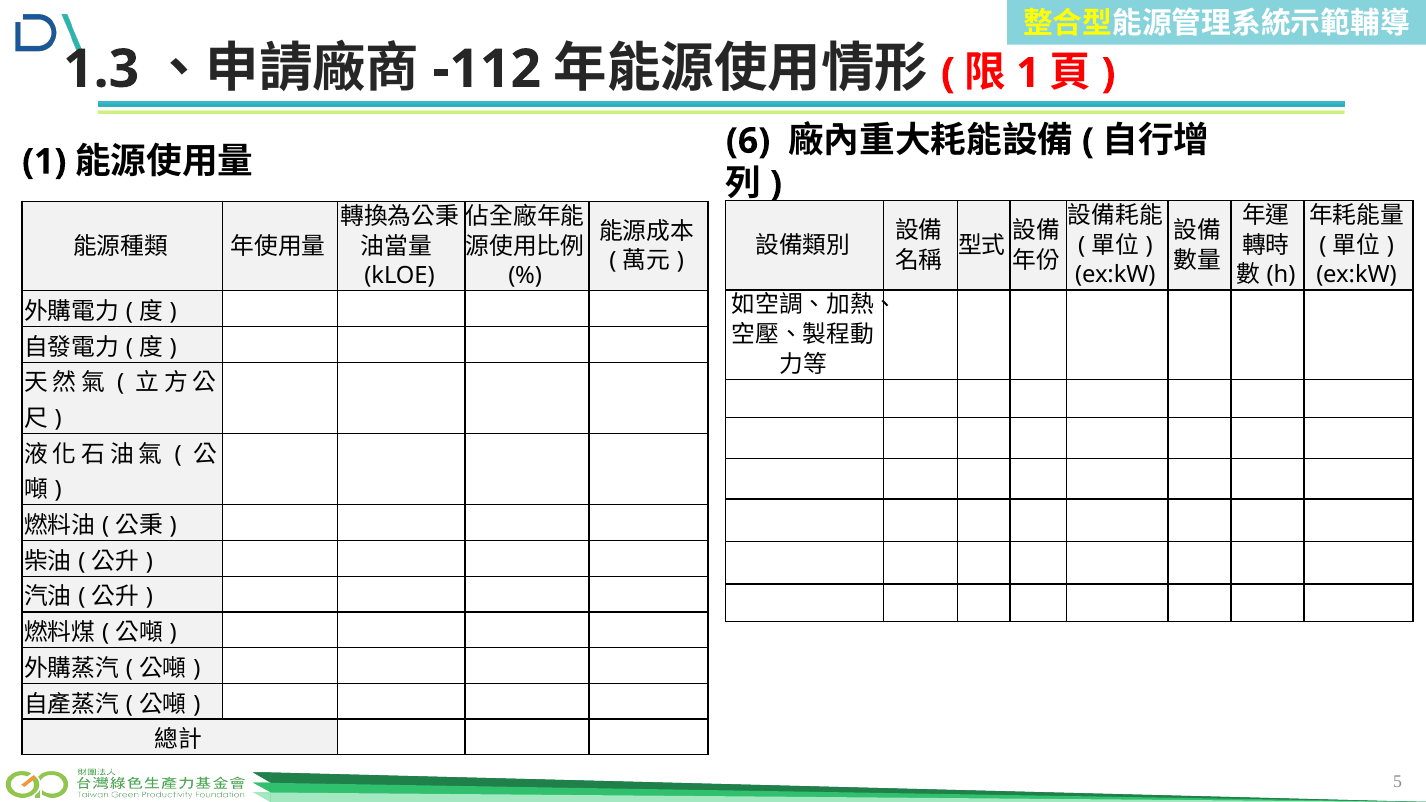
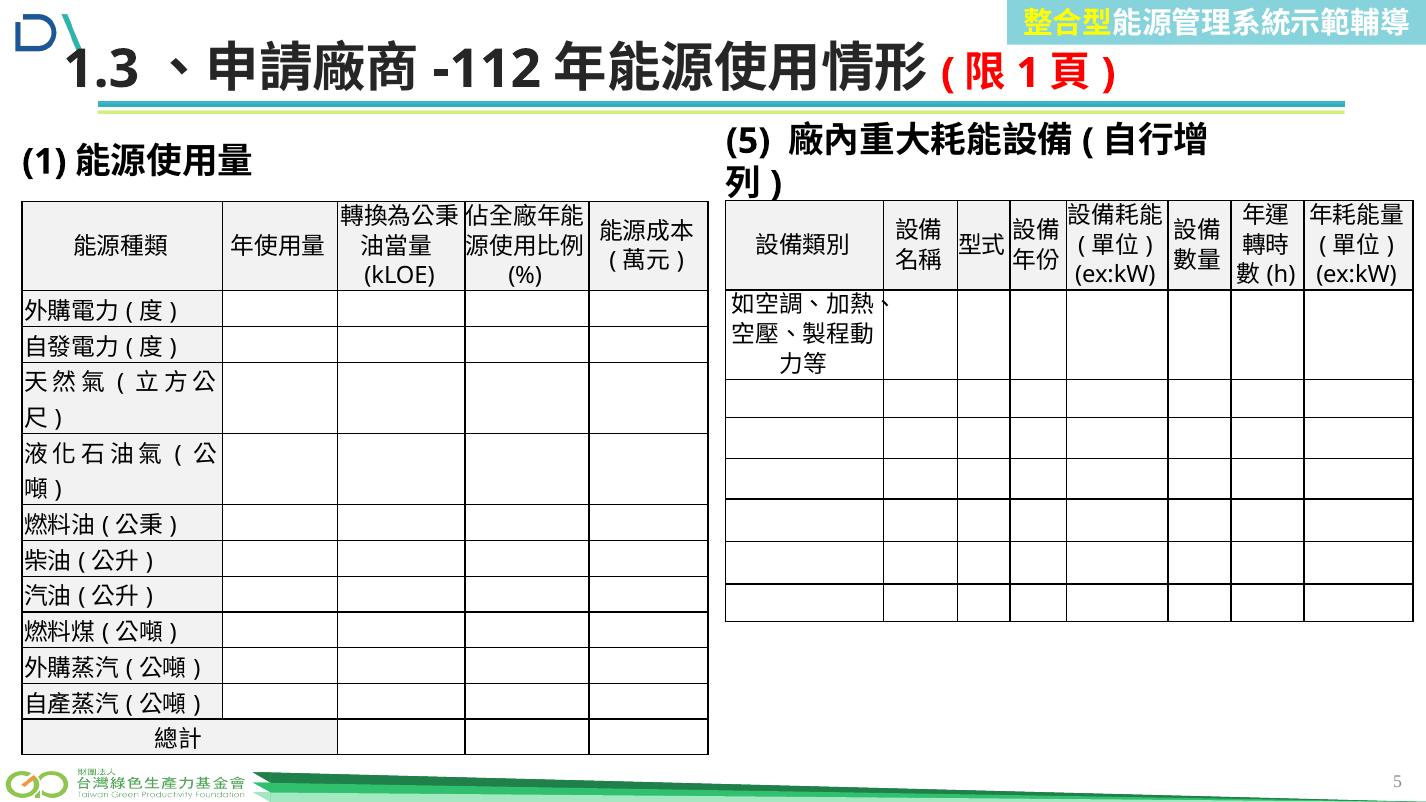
6 at (748, 141): 6 -> 5
